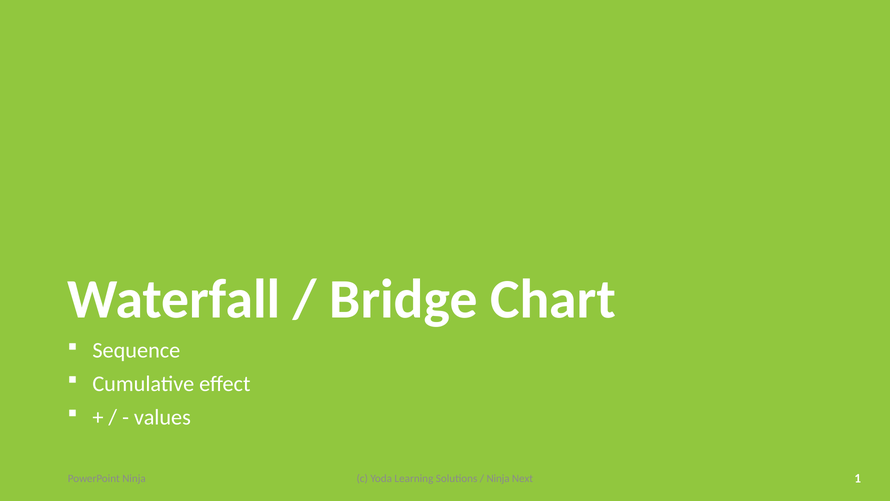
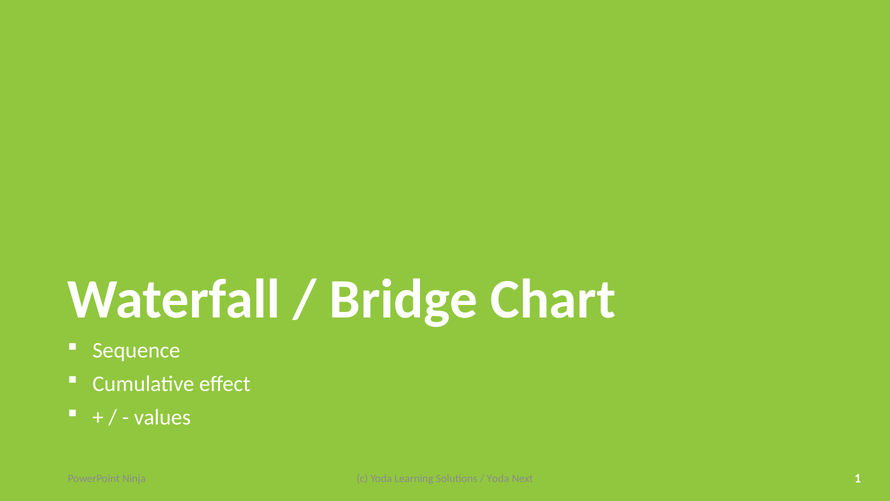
Ninja at (498, 478): Ninja -> Yoda
